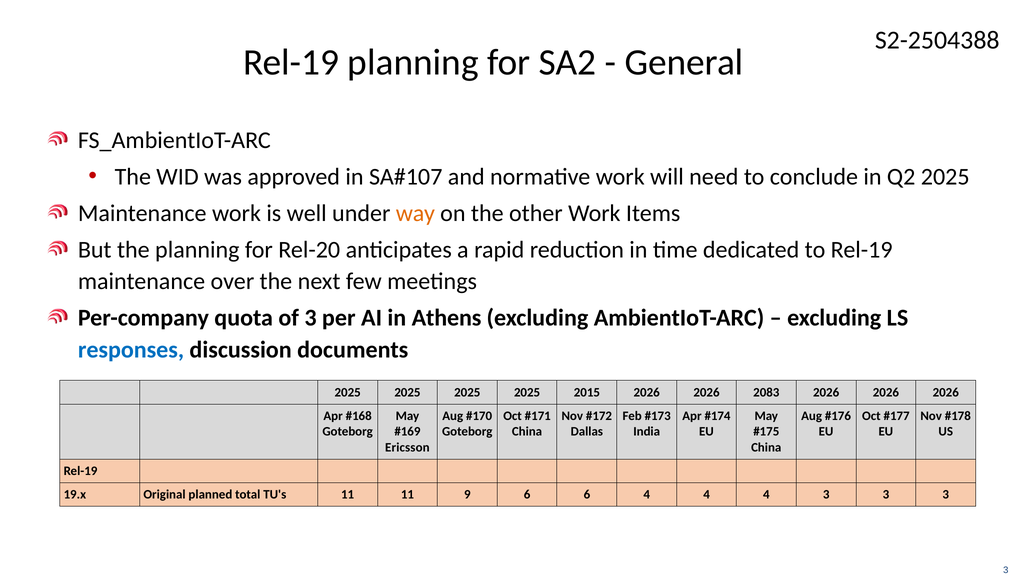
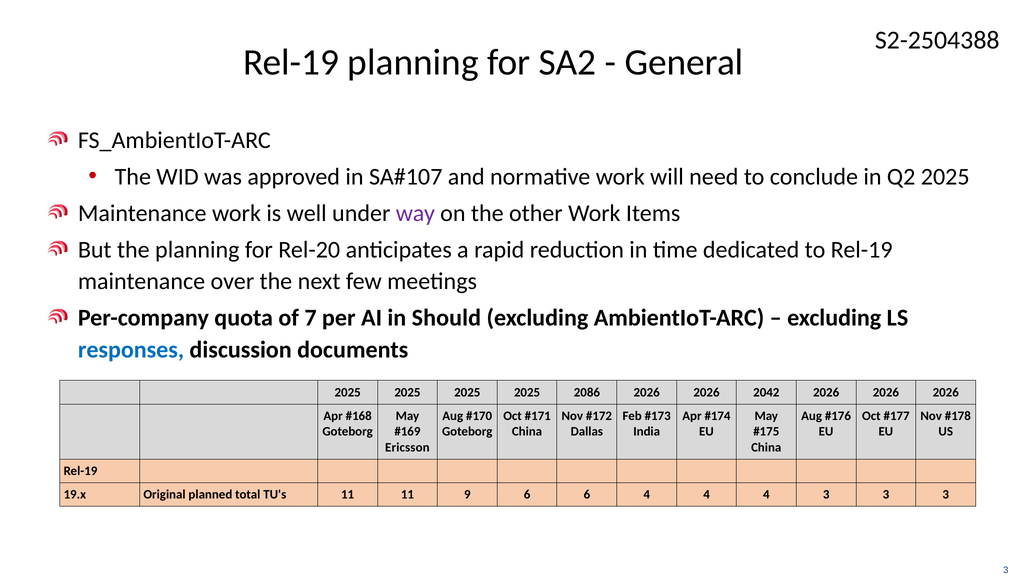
way colour: orange -> purple
of 3: 3 -> 7
Athens: Athens -> Should
2015: 2015 -> 2086
2083: 2083 -> 2042
